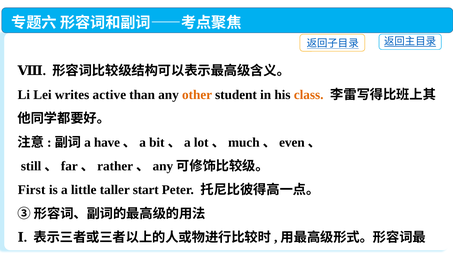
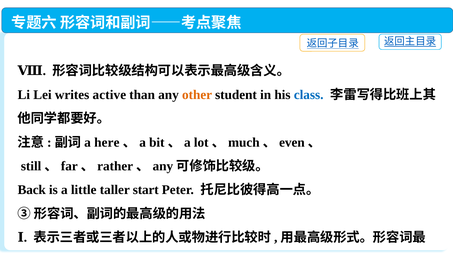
class colour: orange -> blue
have: have -> here
First: First -> Back
